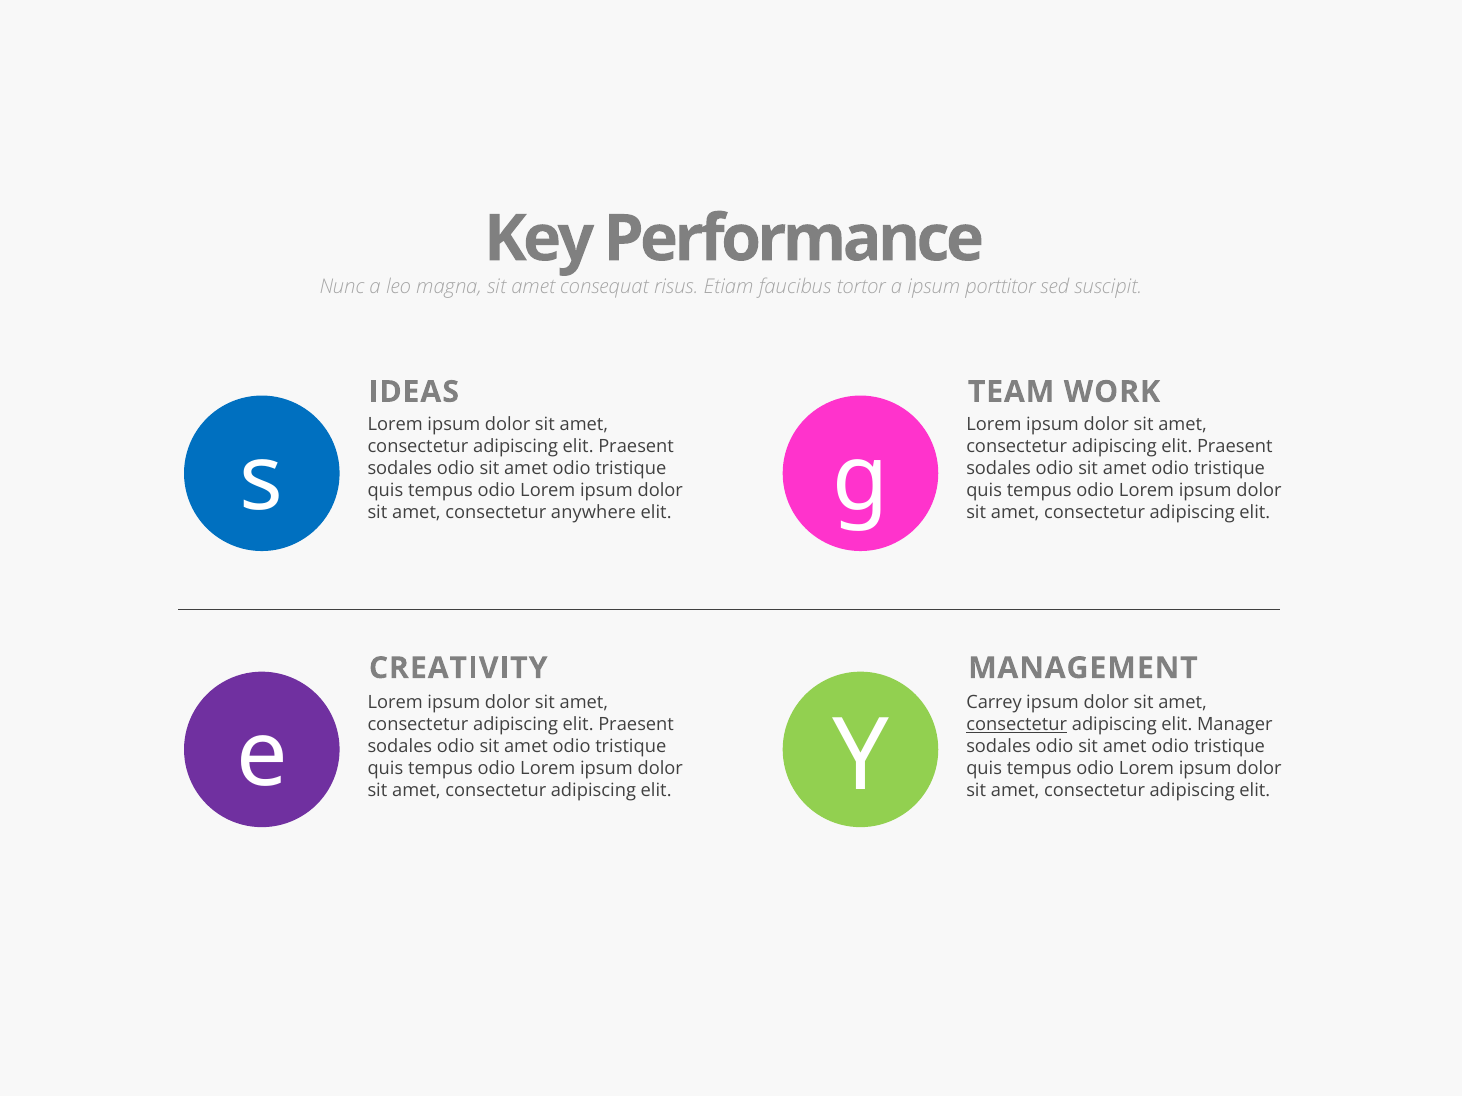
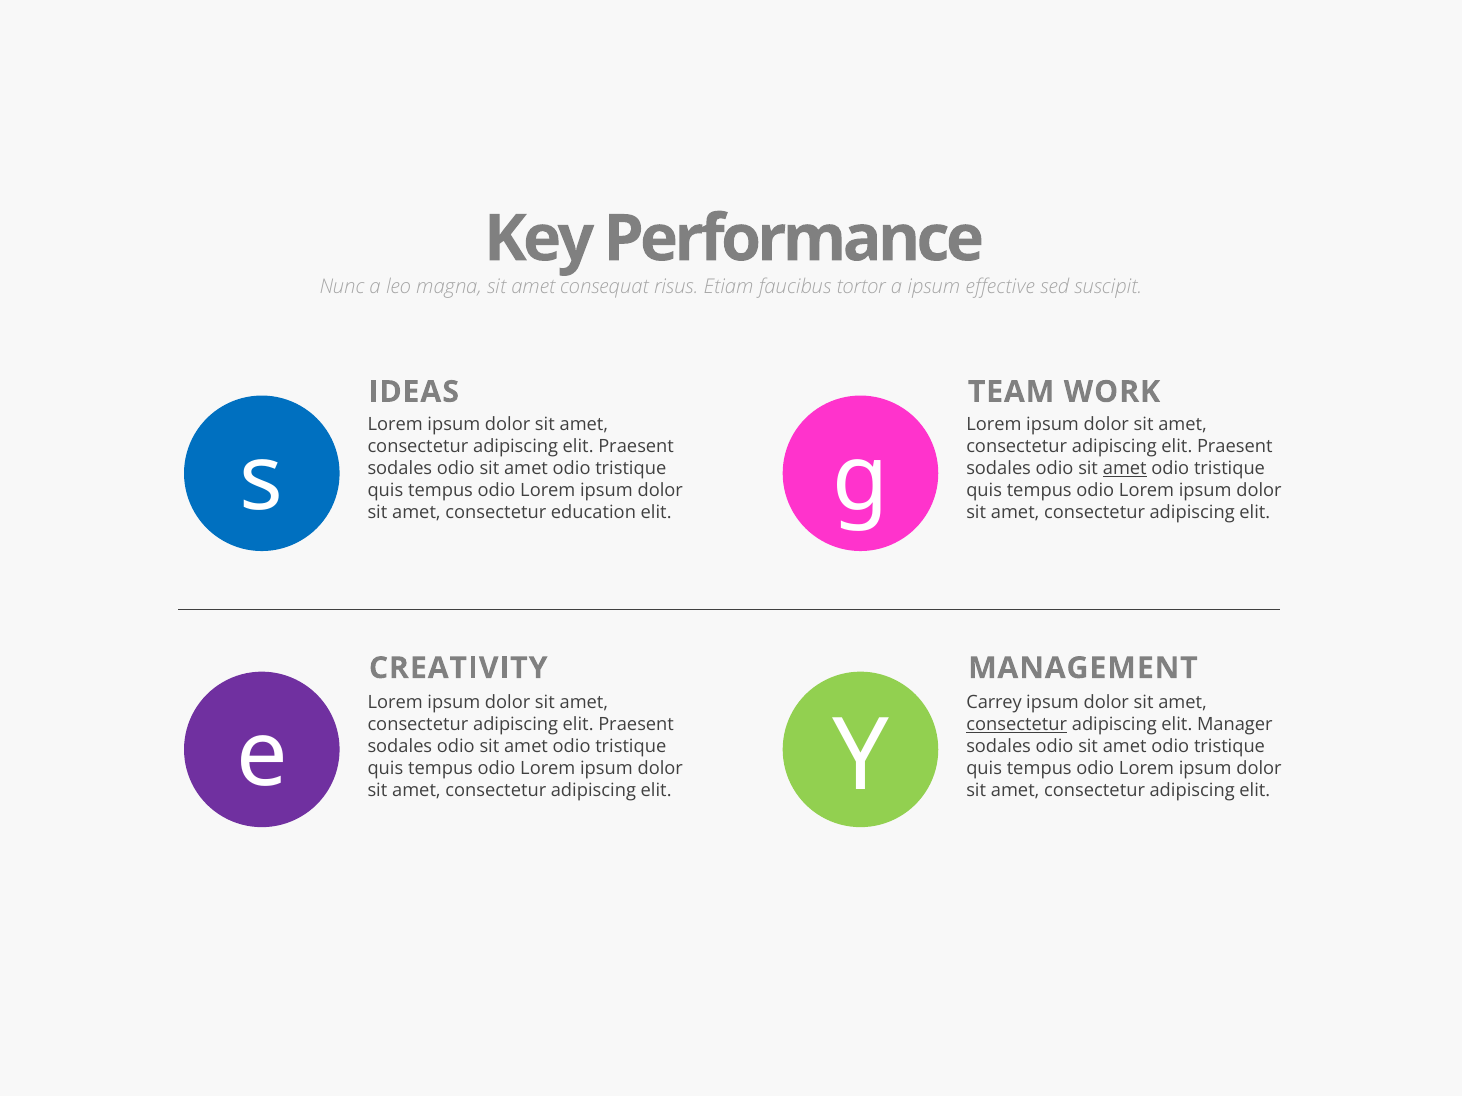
porttitor: porttitor -> effective
amet at (1125, 469) underline: none -> present
anywhere: anywhere -> education
